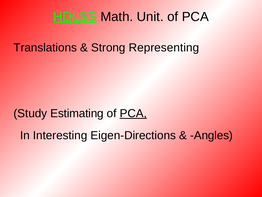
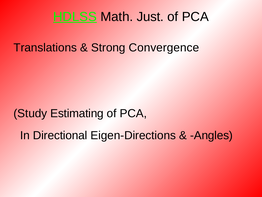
Unit: Unit -> Just
Representing: Representing -> Convergence
PCA at (133, 113) underline: present -> none
Interesting: Interesting -> Directional
